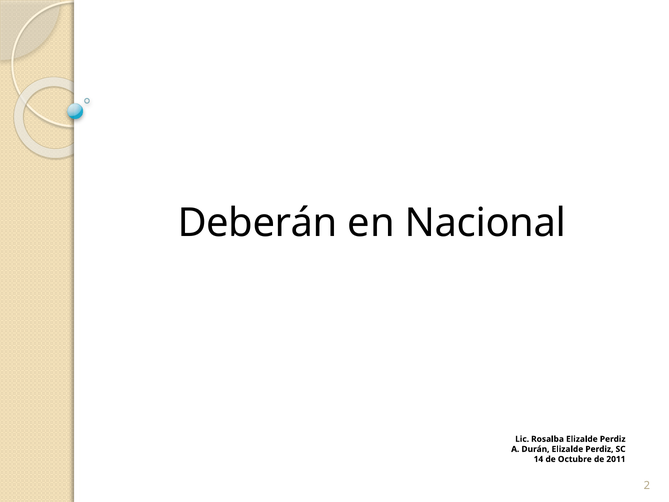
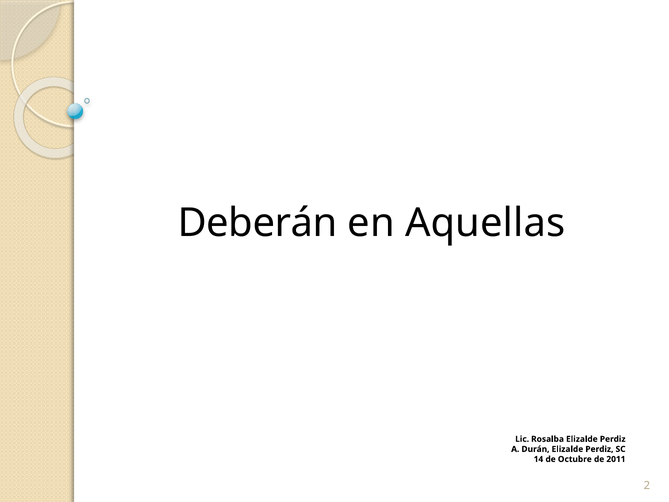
Nacional: Nacional -> Aquellas
